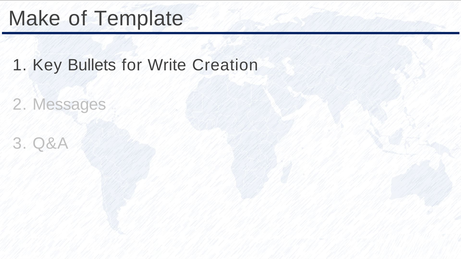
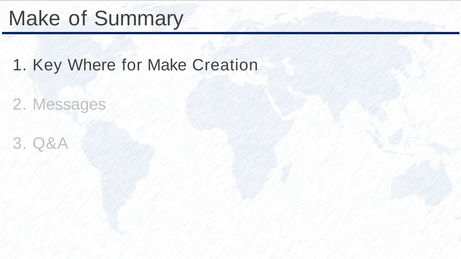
Template: Template -> Summary
Bullets: Bullets -> Where
for Write: Write -> Make
